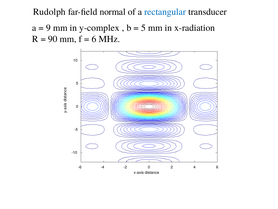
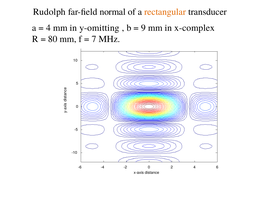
rectangular colour: blue -> orange
9 at (48, 28): 9 -> 4
y-complex: y-complex -> y-omitting
5 at (143, 28): 5 -> 9
x-radiation: x-radiation -> x-complex
90: 90 -> 80
6 at (94, 39): 6 -> 7
